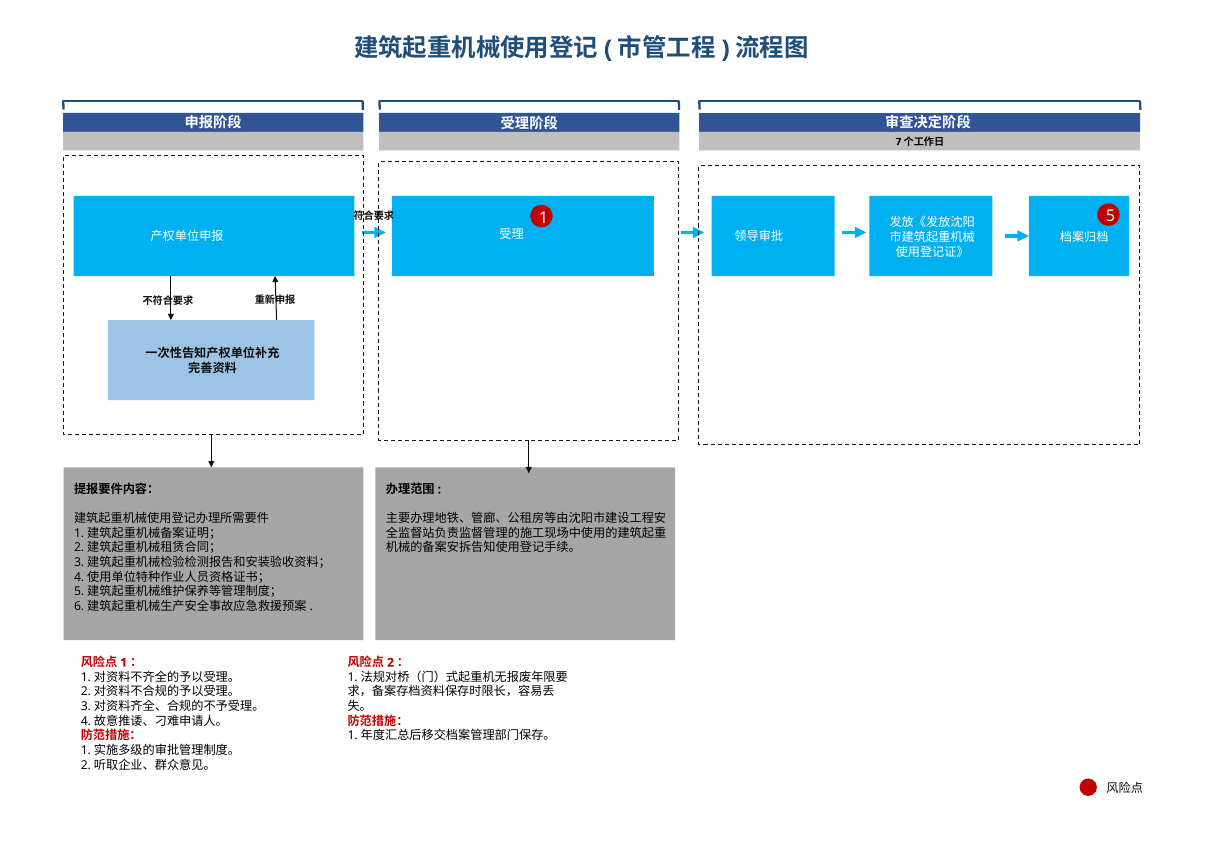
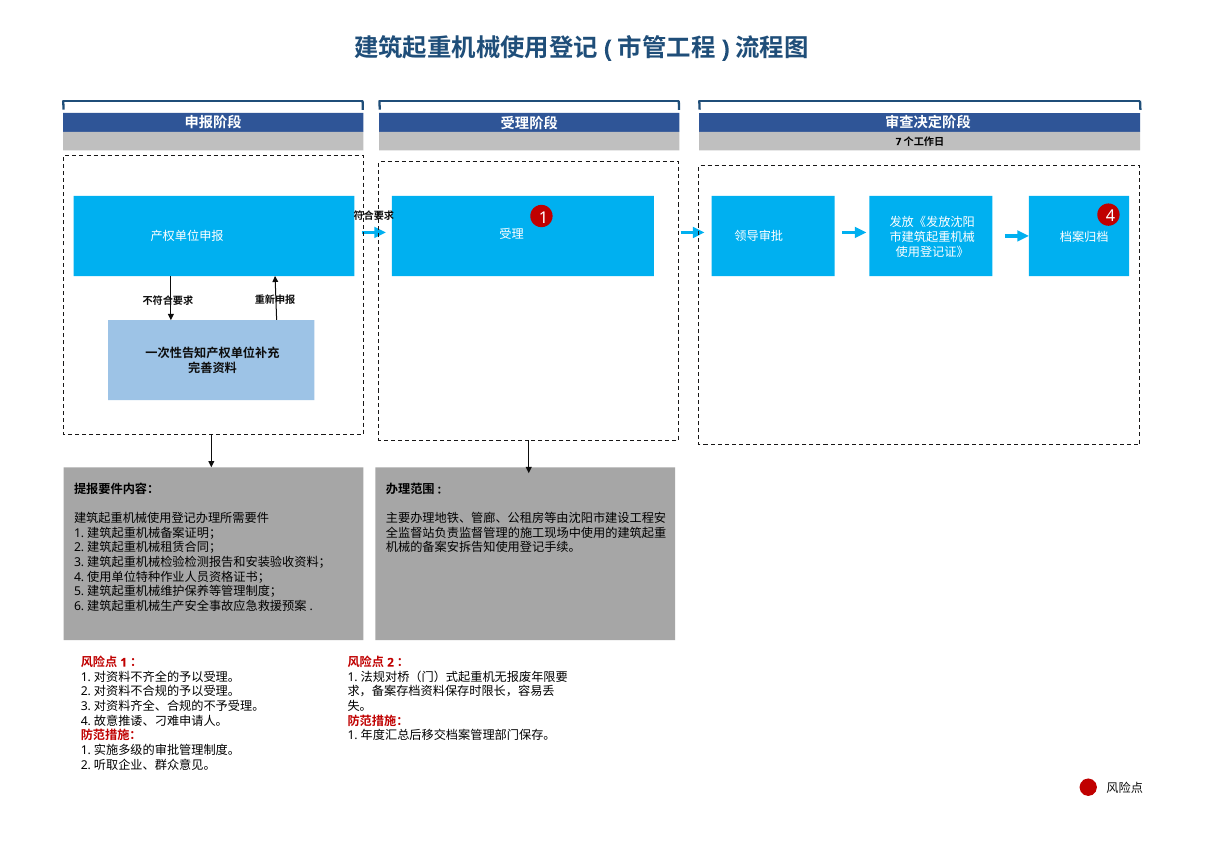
5: 5 -> 4
